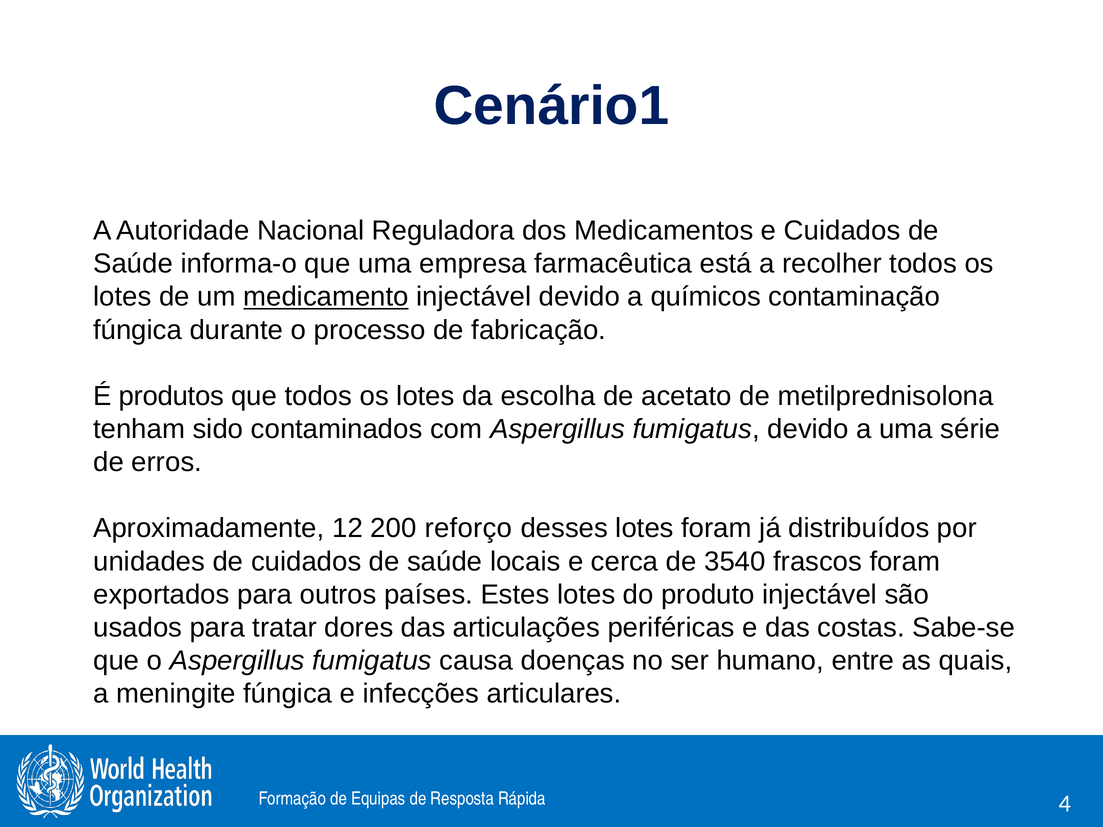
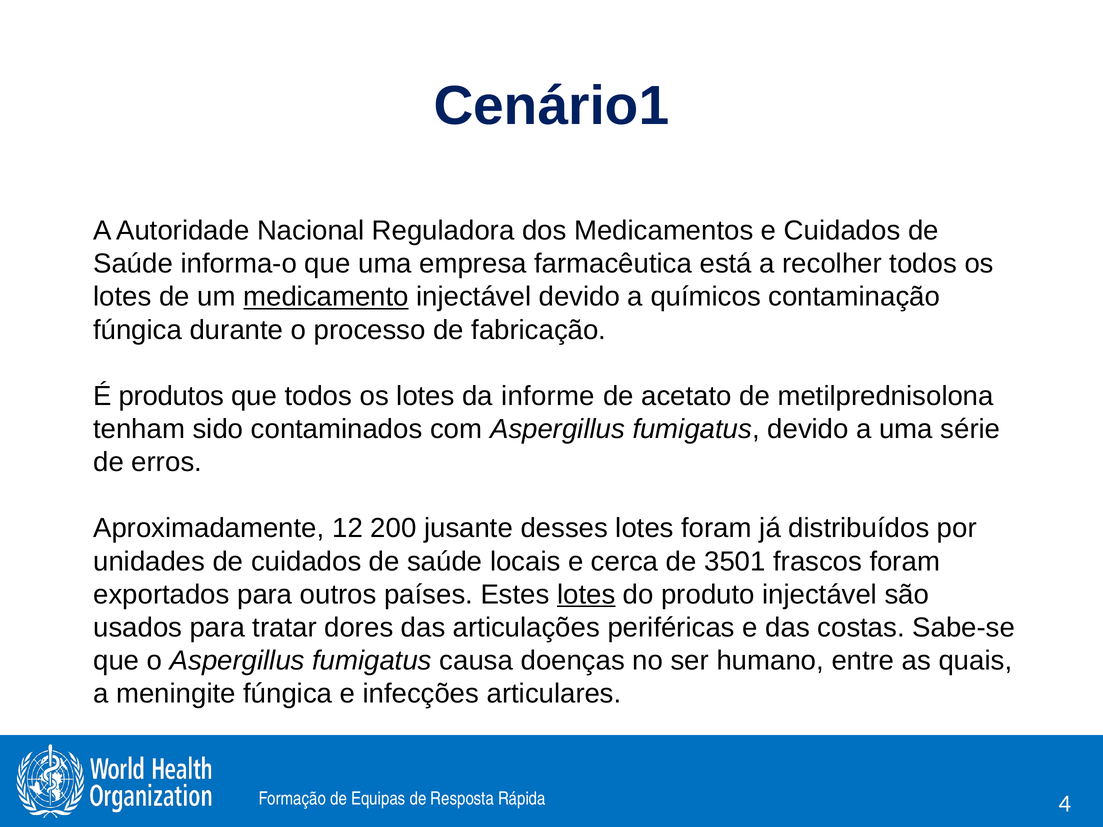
escolha: escolha -> informe
reforço: reforço -> jusante
3540: 3540 -> 3501
lotes at (586, 595) underline: none -> present
